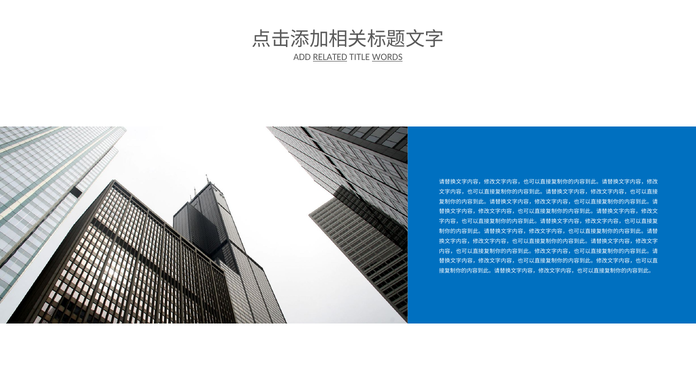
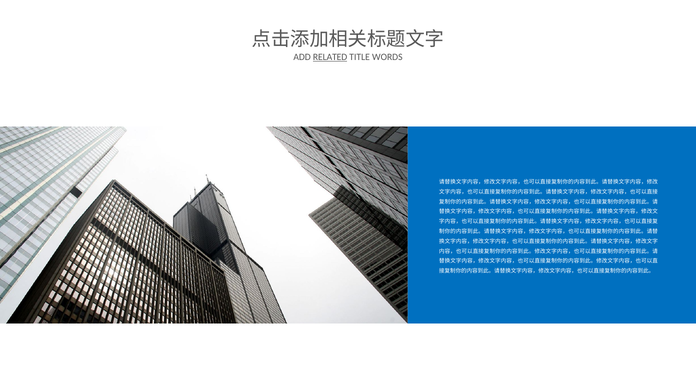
WORDS underline: present -> none
